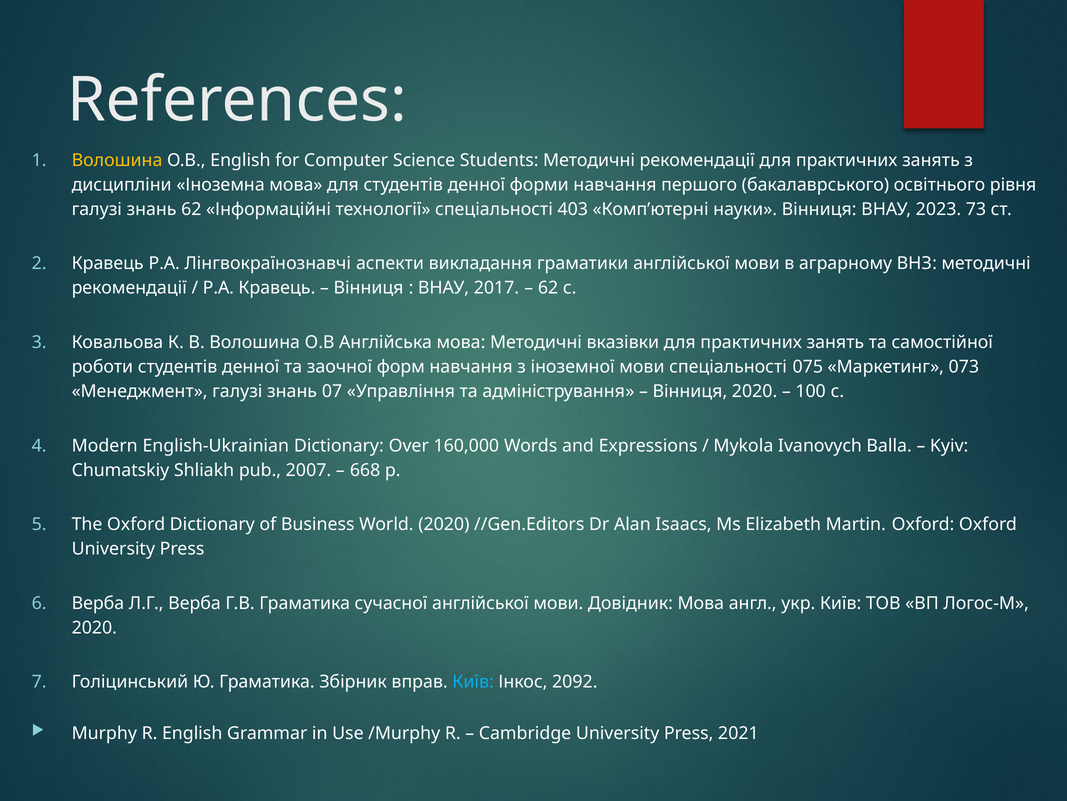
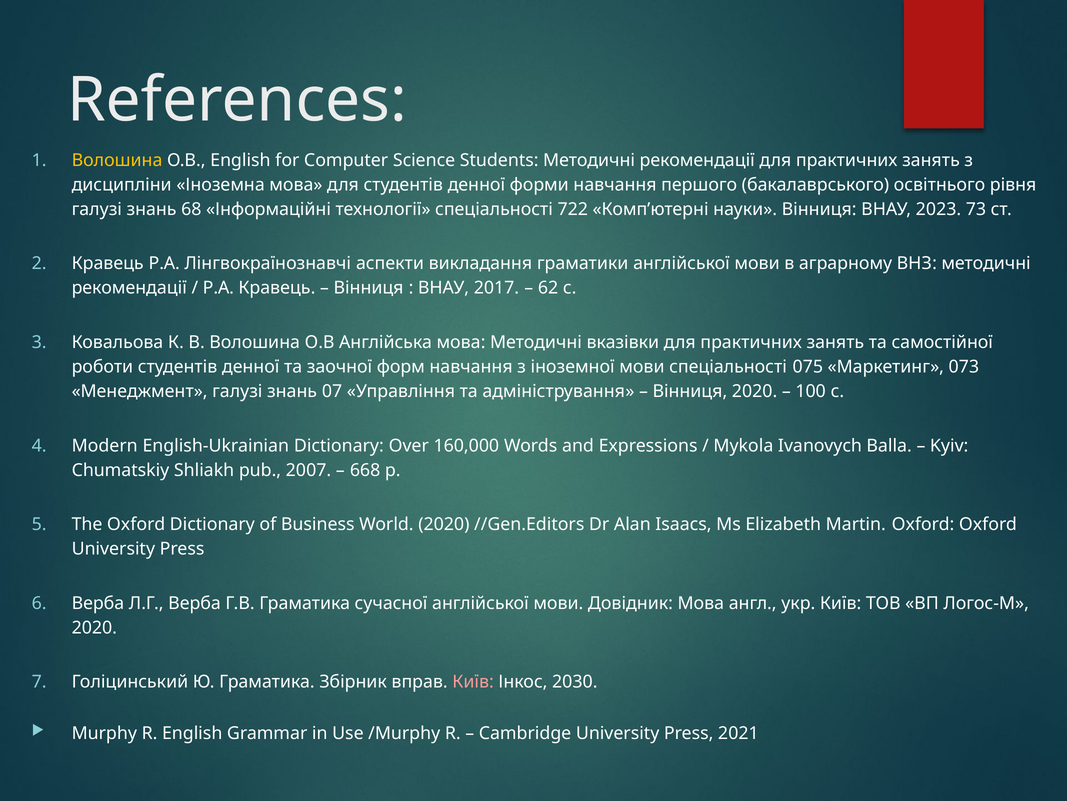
знань 62: 62 -> 68
403: 403 -> 722
Київ at (473, 681) colour: light blue -> pink
2092: 2092 -> 2030
